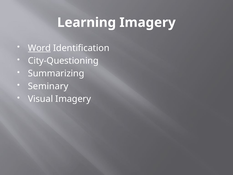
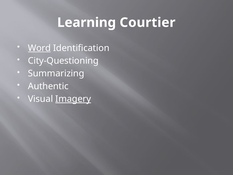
Learning Imagery: Imagery -> Courtier
Seminary: Seminary -> Authentic
Imagery at (73, 99) underline: none -> present
